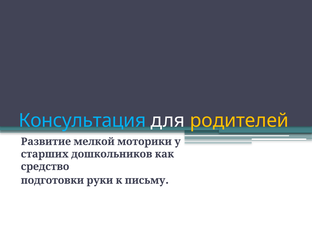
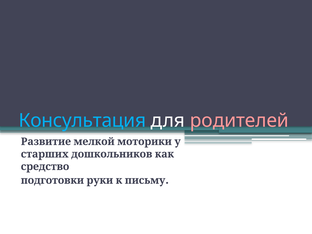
родителей colour: yellow -> pink
